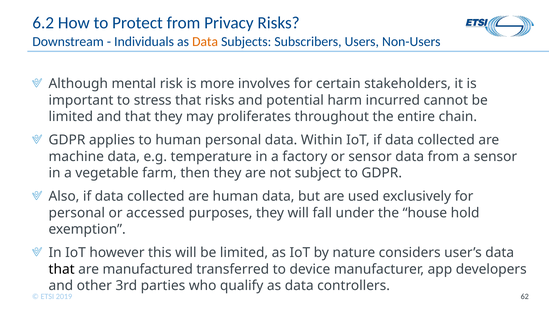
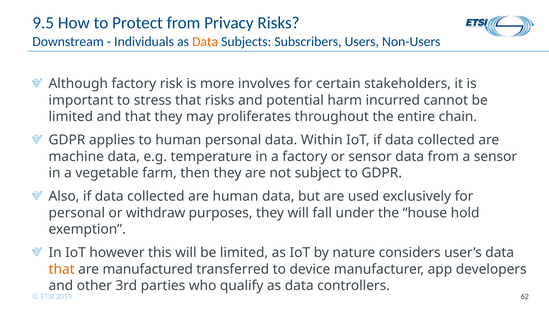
6.2: 6.2 -> 9.5
Although mental: mental -> factory
accessed: accessed -> withdraw
that at (62, 269) colour: black -> orange
